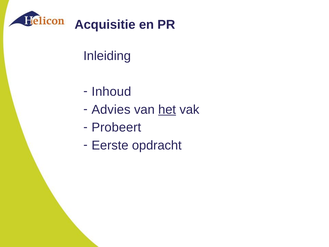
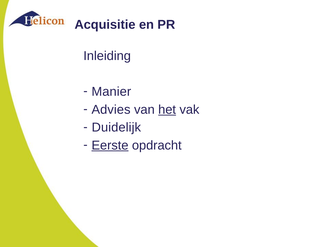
Inhoud: Inhoud -> Manier
Probeert: Probeert -> Duidelijk
Eerste underline: none -> present
